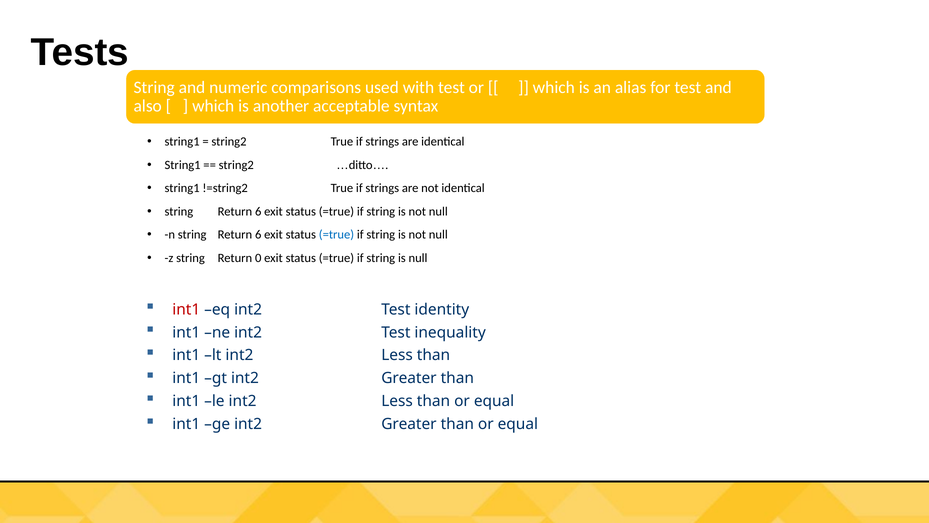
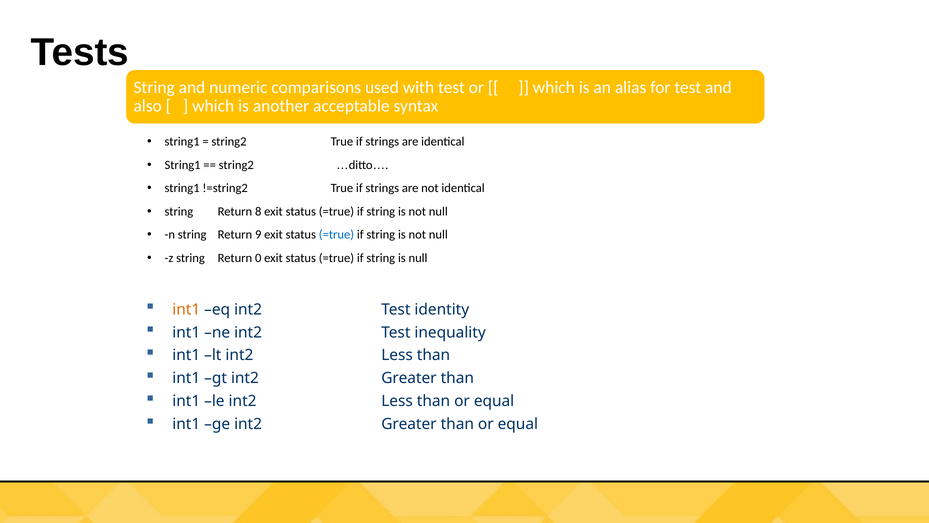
6 at (258, 211): 6 -> 8
n string Return 6: 6 -> 9
int1 at (186, 309) colour: red -> orange
